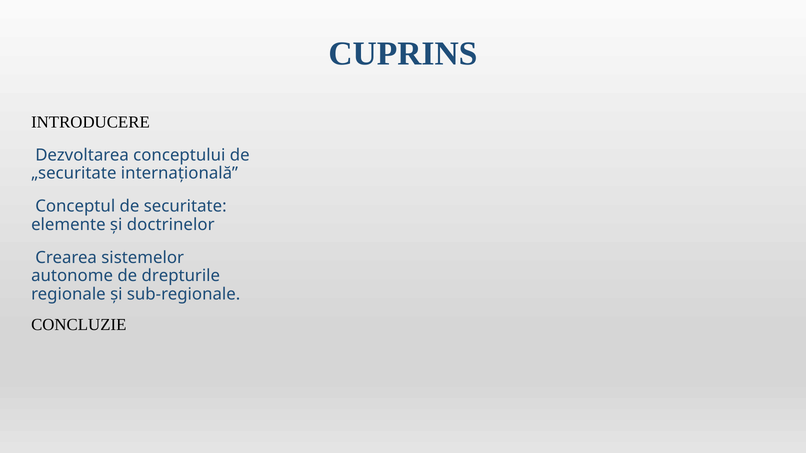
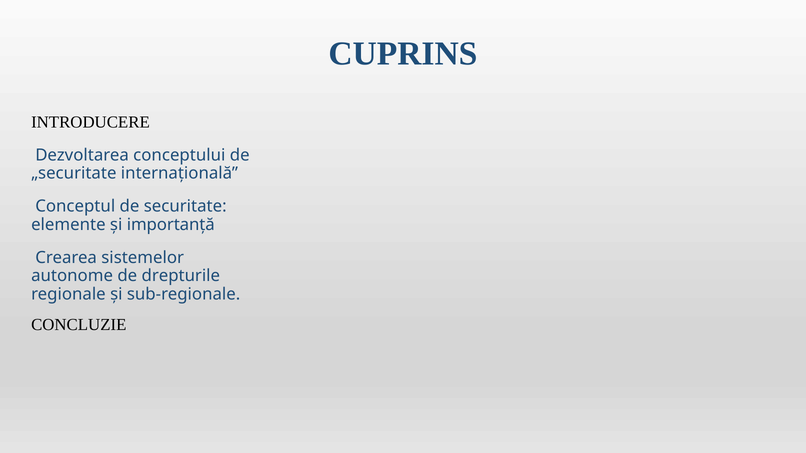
doctrinelor: doctrinelor -> importanţă
